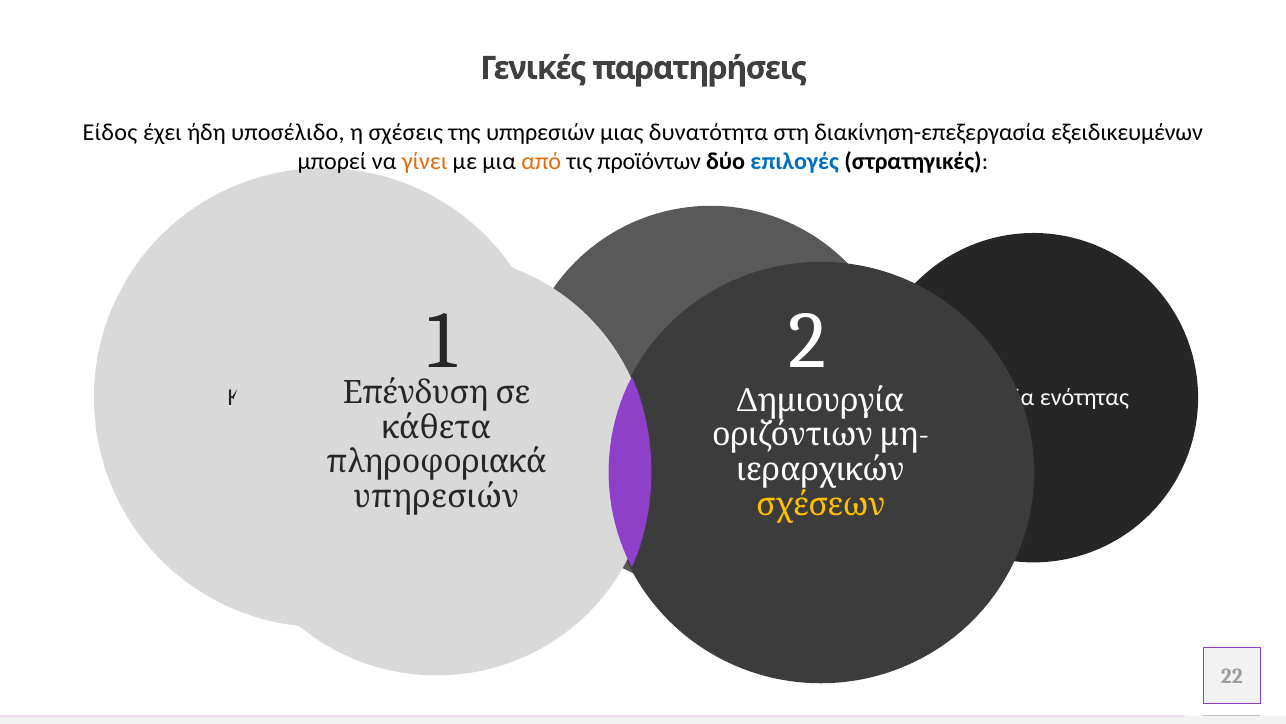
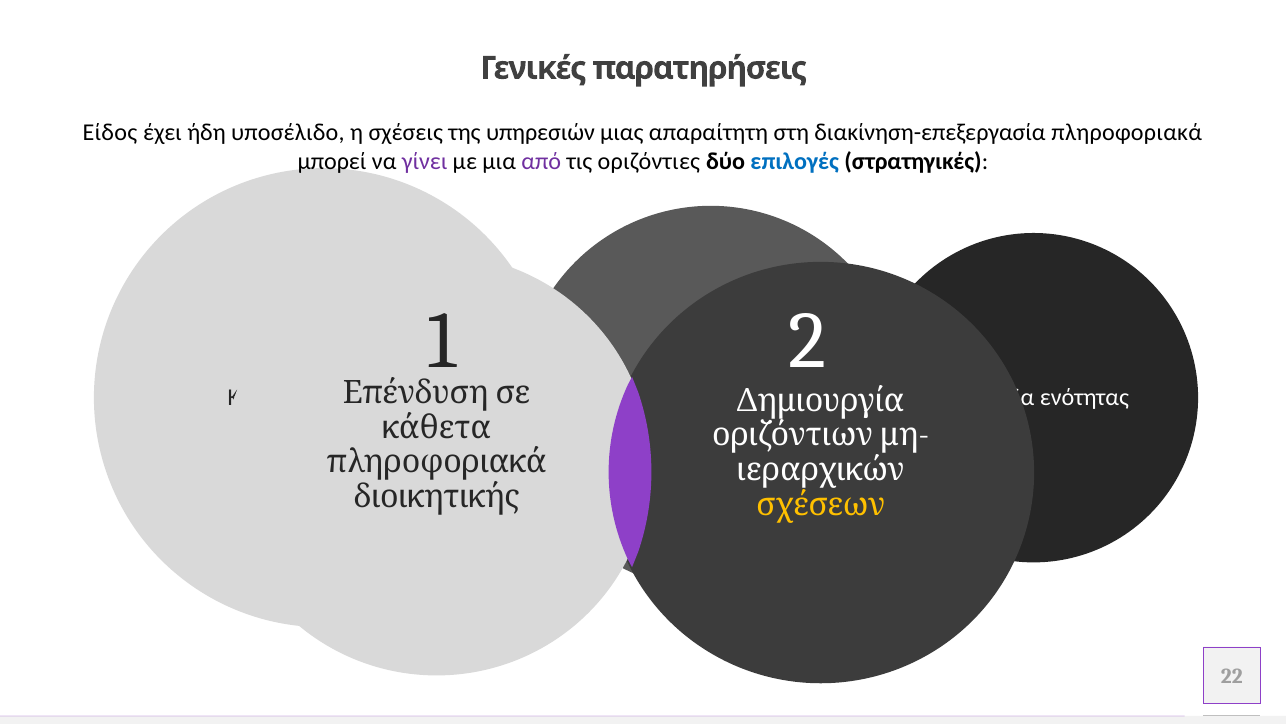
δυνατότητα: δυνατότητα -> απαραίτητη
διακίνηση-επεξεργασία εξειδικευμένων: εξειδικευμένων -> πληροφοριακά
γίνει colour: orange -> purple
από colour: orange -> purple
προϊόντων: προϊόντων -> οριζόντιες
υπηρεσιών at (436, 496): υπηρεσιών -> διοικητικής
